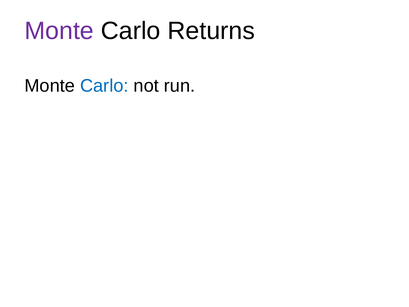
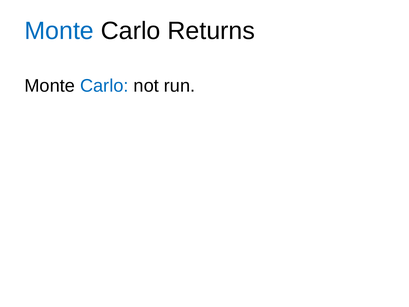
Monte at (59, 31) colour: purple -> blue
